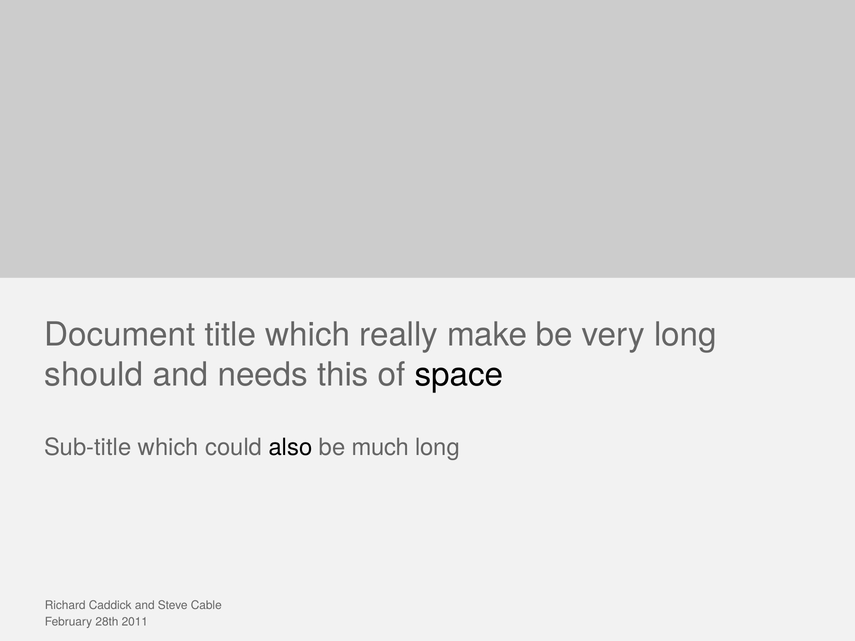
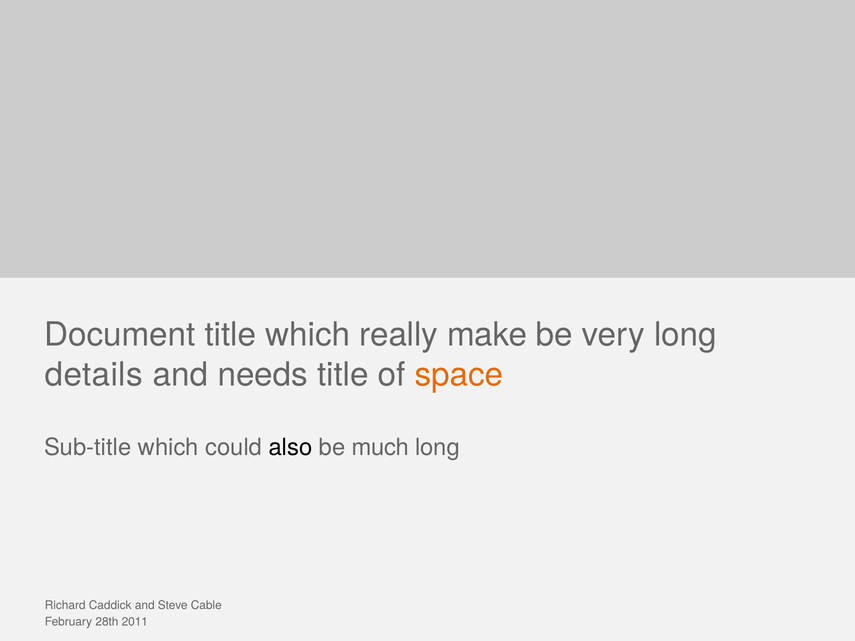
should: should -> details
needs this: this -> title
space colour: black -> orange
